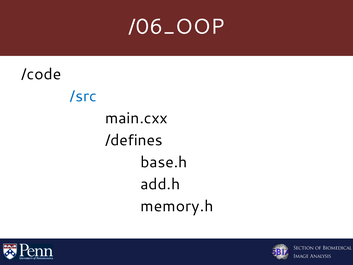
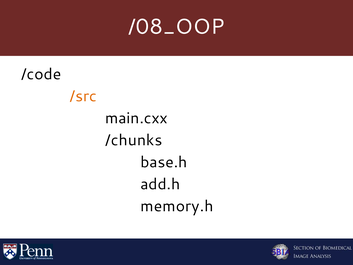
/06_OOP: /06_OOP -> /08_OOP
/src colour: blue -> orange
/defines: /defines -> /chunks
